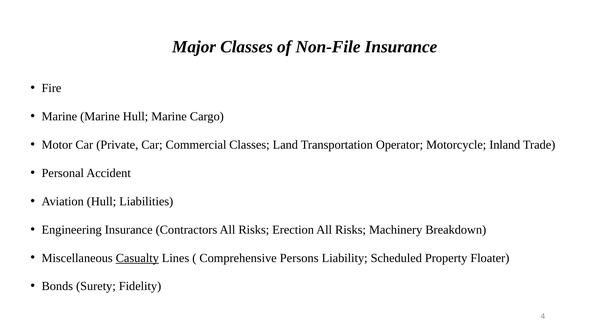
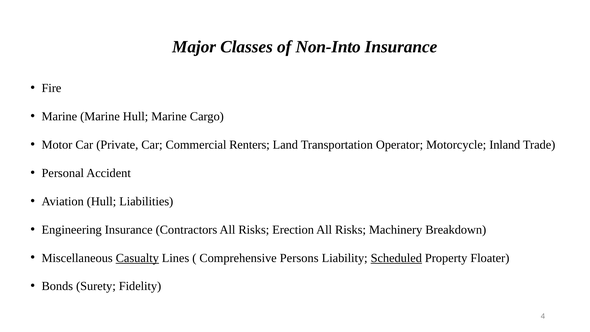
Non-File: Non-File -> Non-Into
Commercial Classes: Classes -> Renters
Scheduled underline: none -> present
